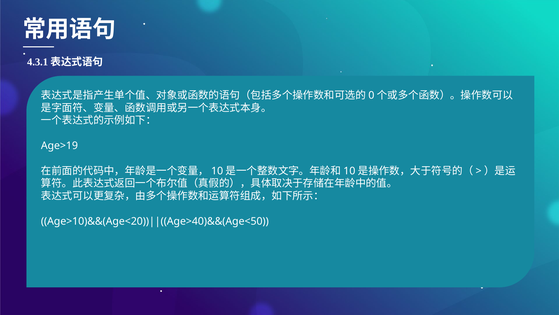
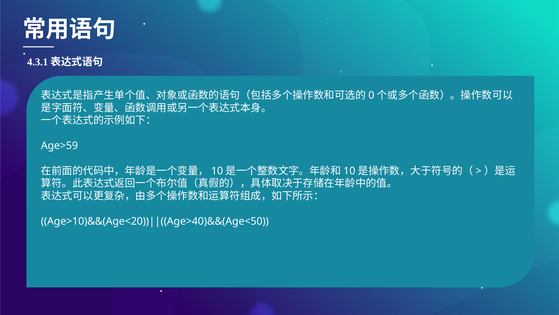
Age>19: Age>19 -> Age>59
